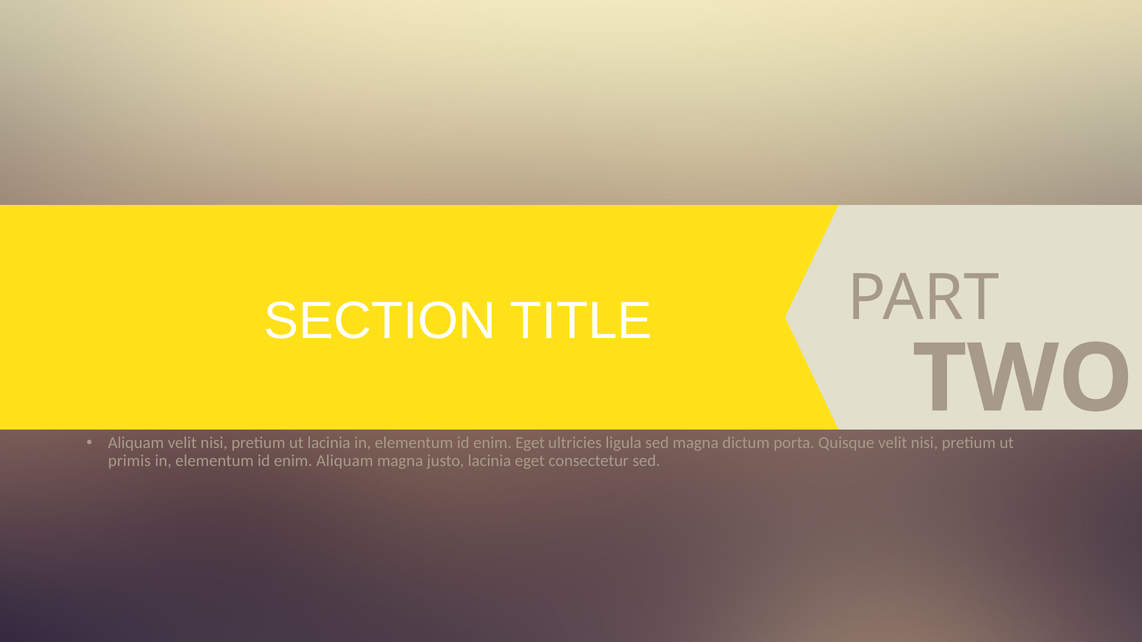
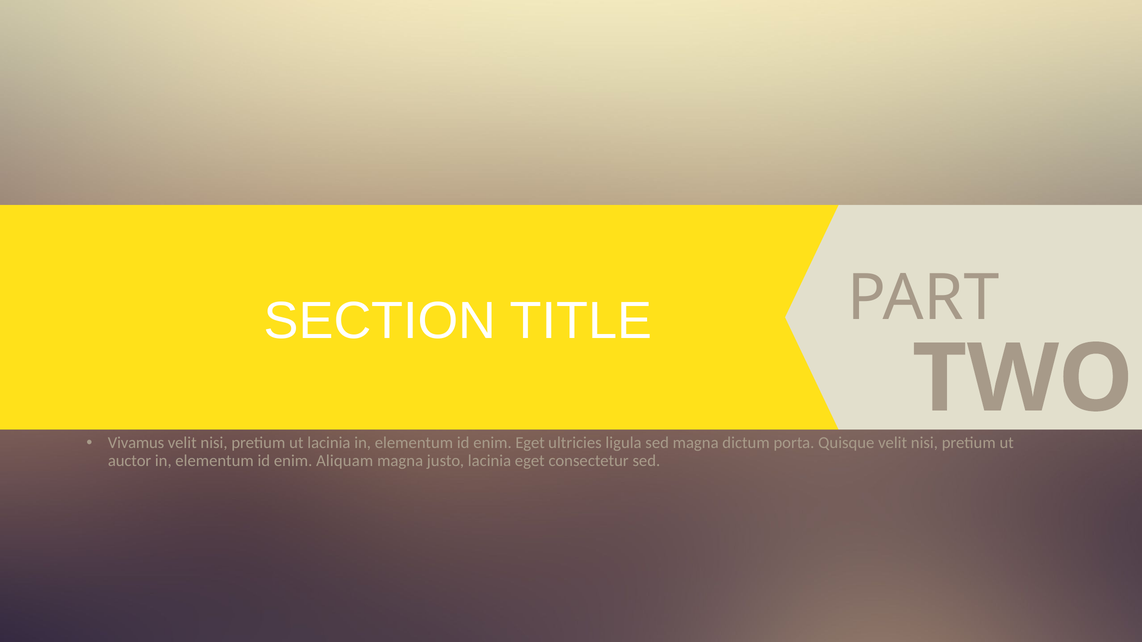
Aliquam at (136, 443): Aliquam -> Vivamus
primis: primis -> auctor
